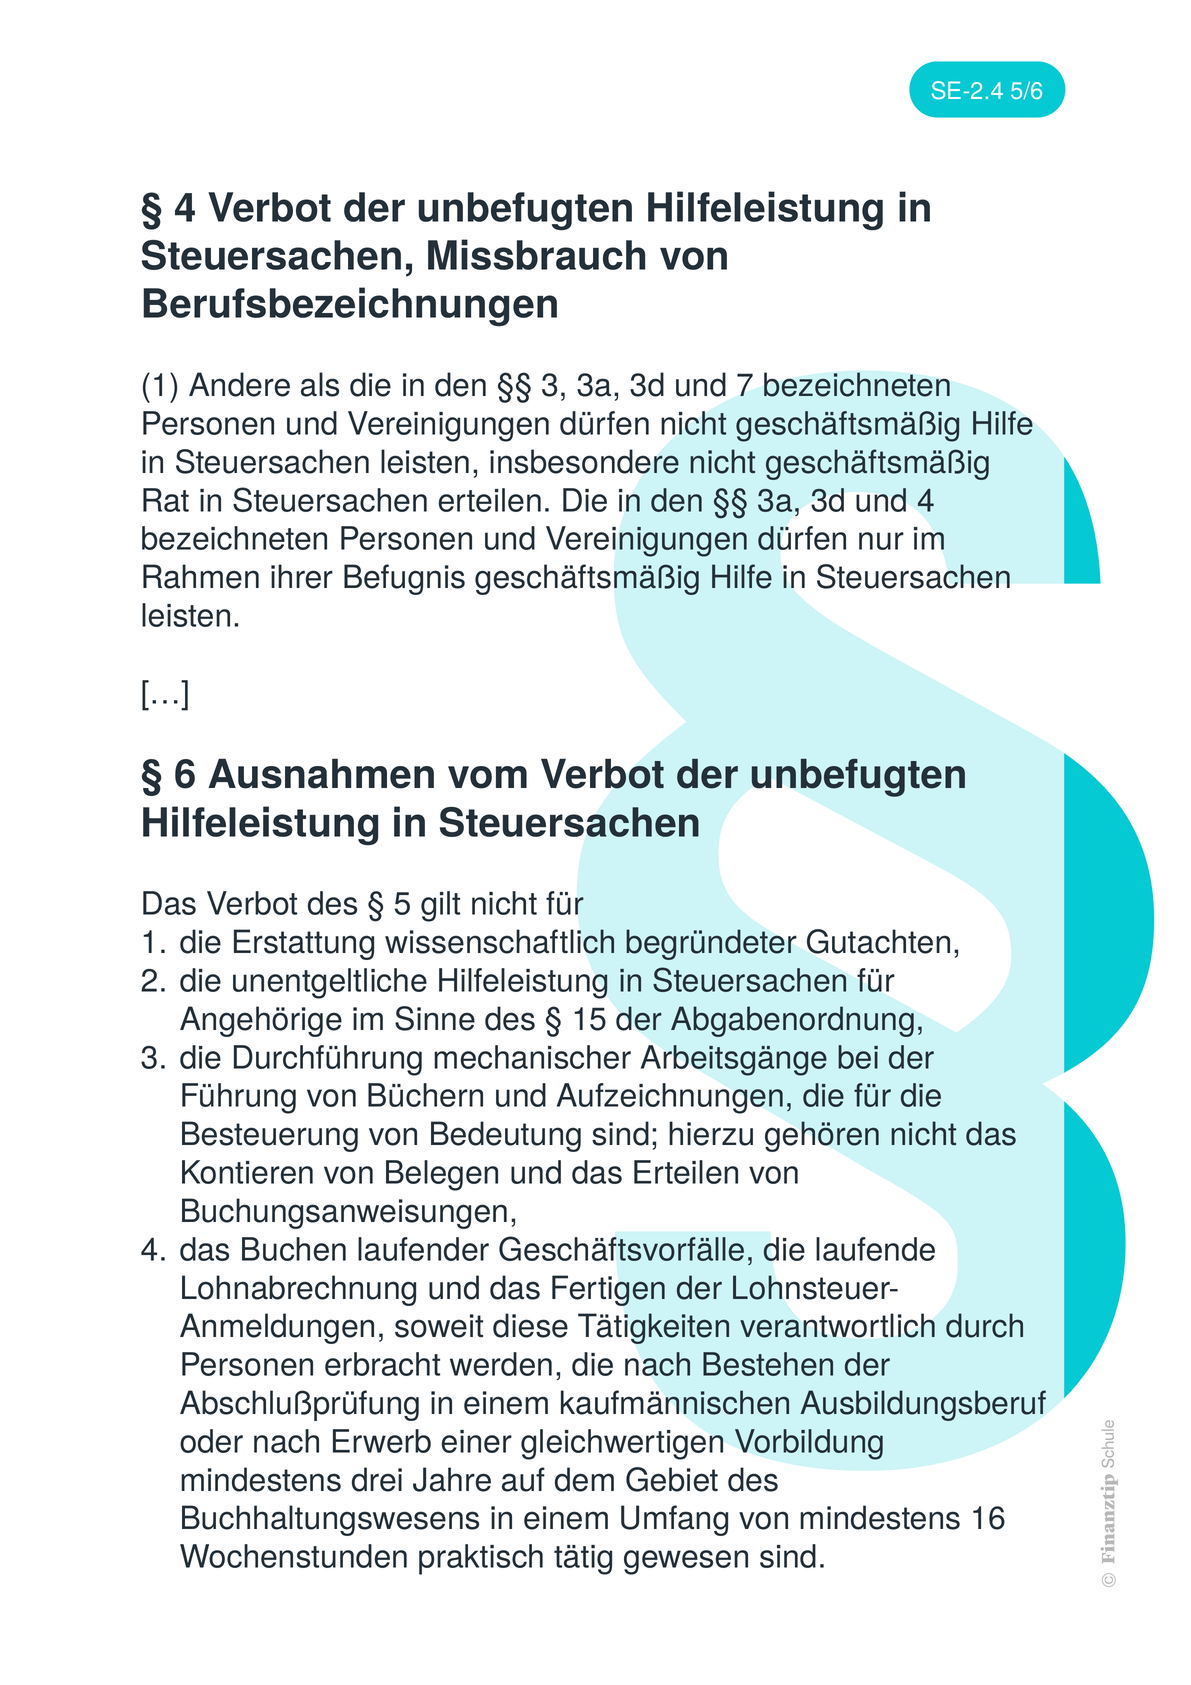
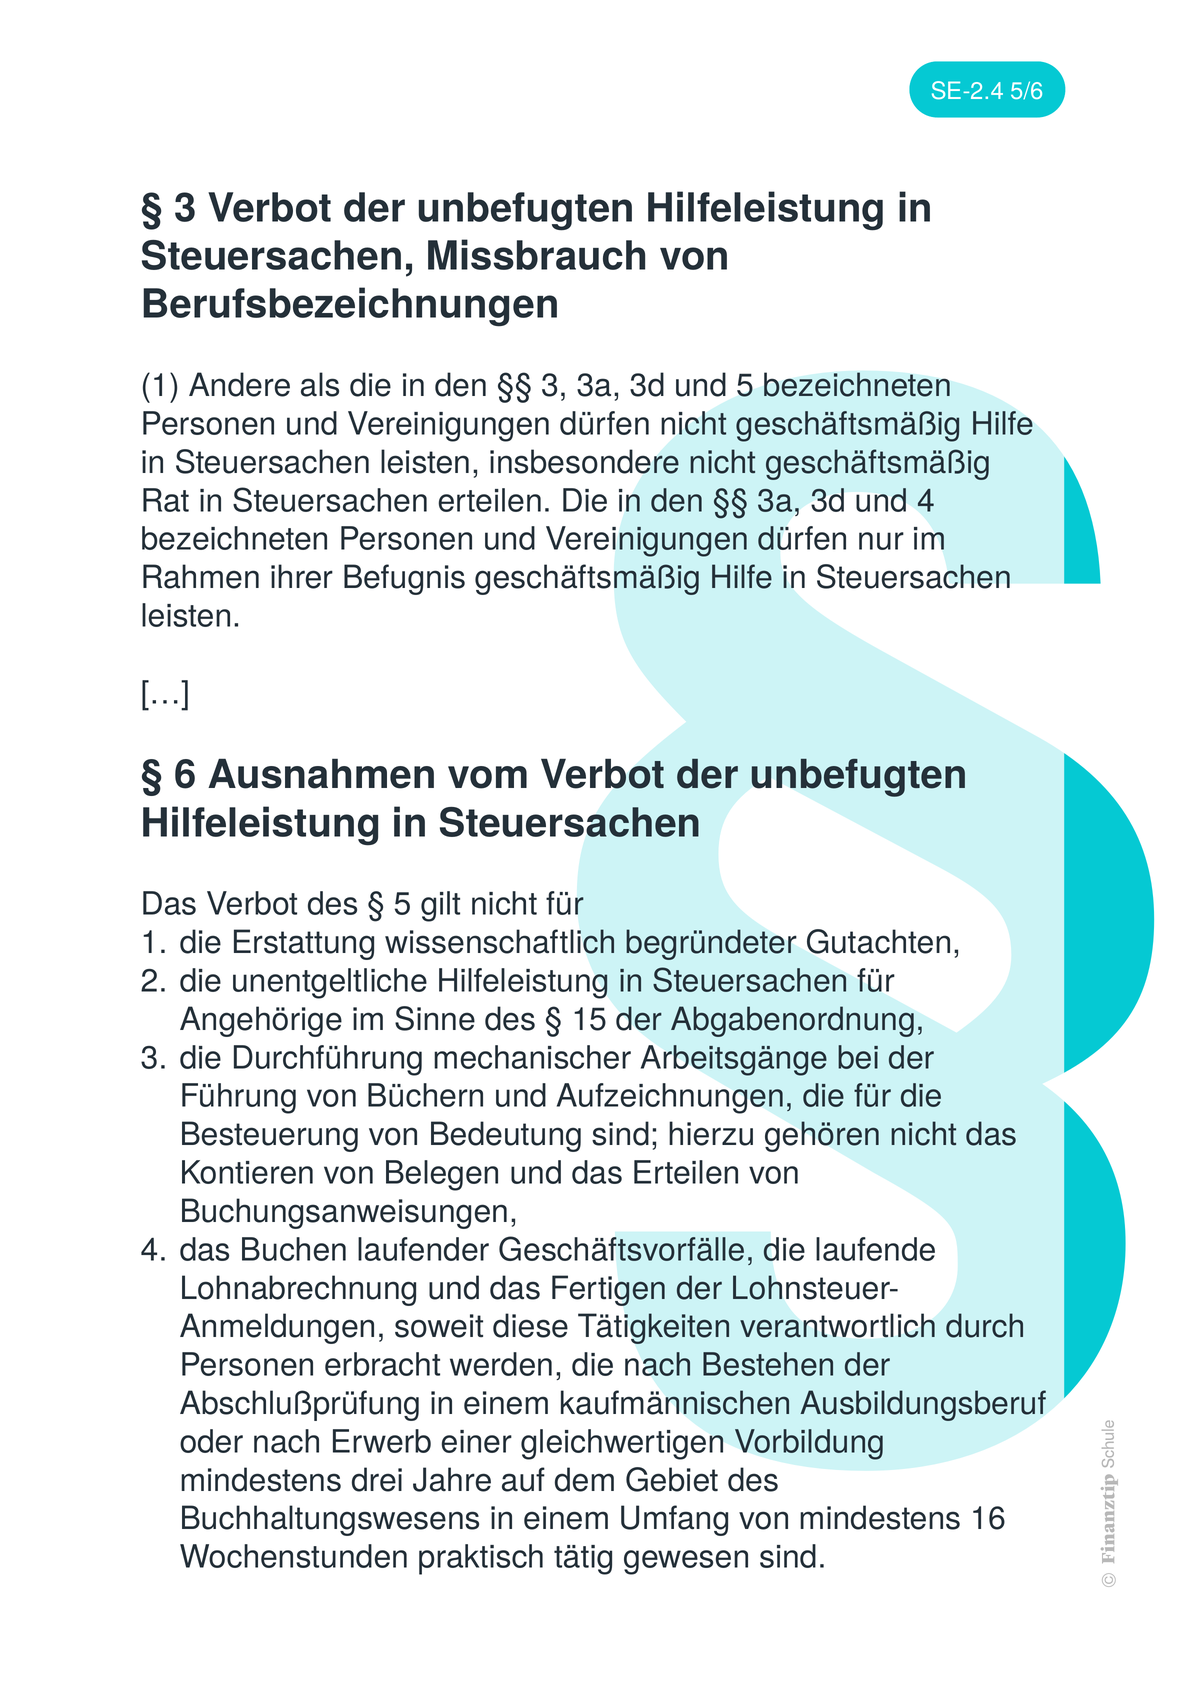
4 at (185, 208): 4 -> 3
und 7: 7 -> 5
